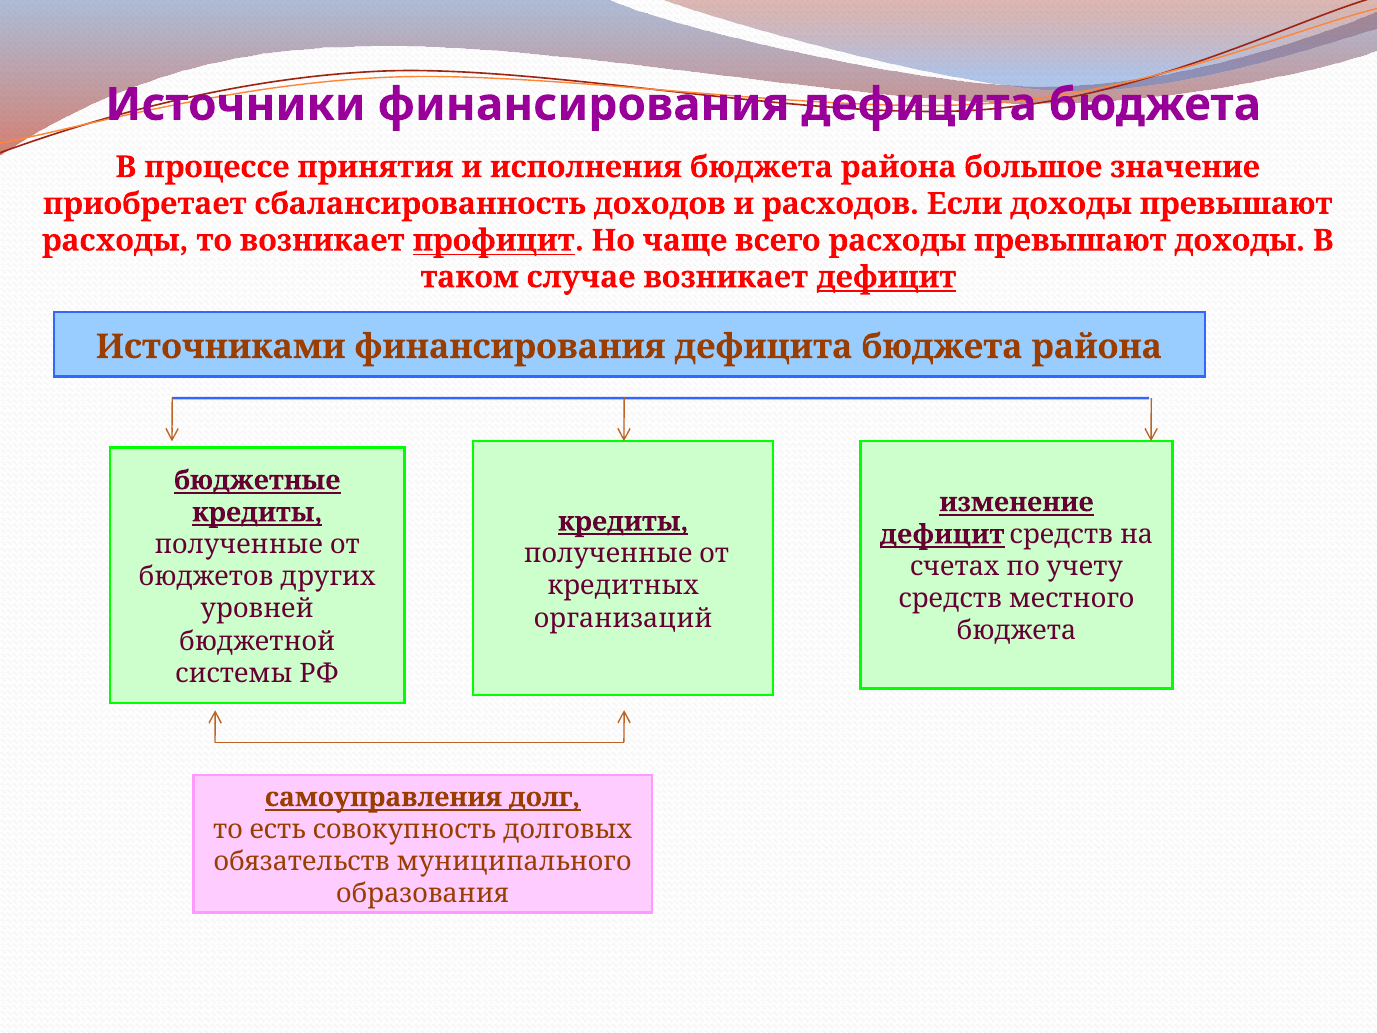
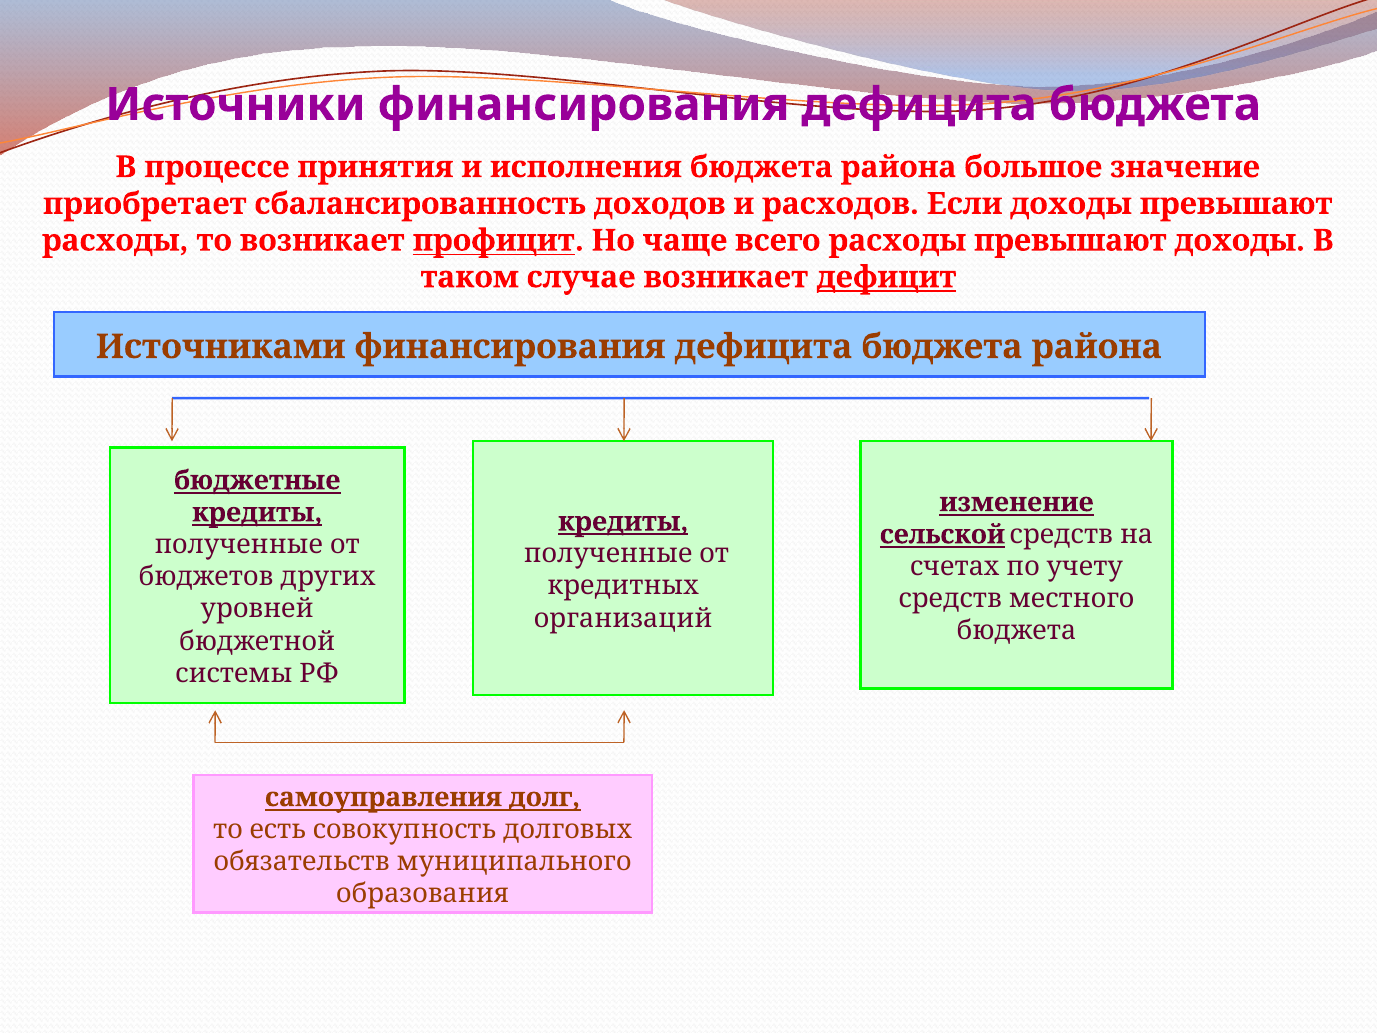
дефицит at (942, 534): дефицит -> сельской
